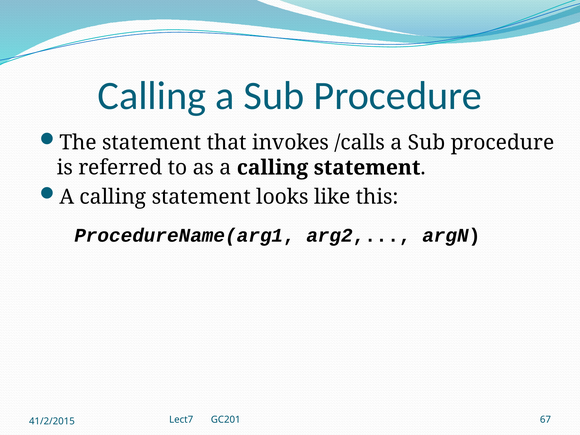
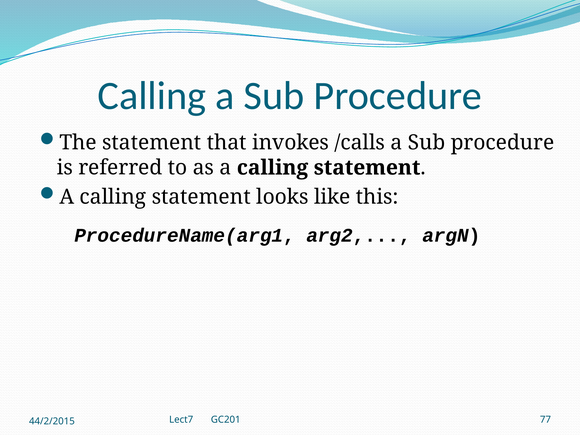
67: 67 -> 77
41/2/2015: 41/2/2015 -> 44/2/2015
